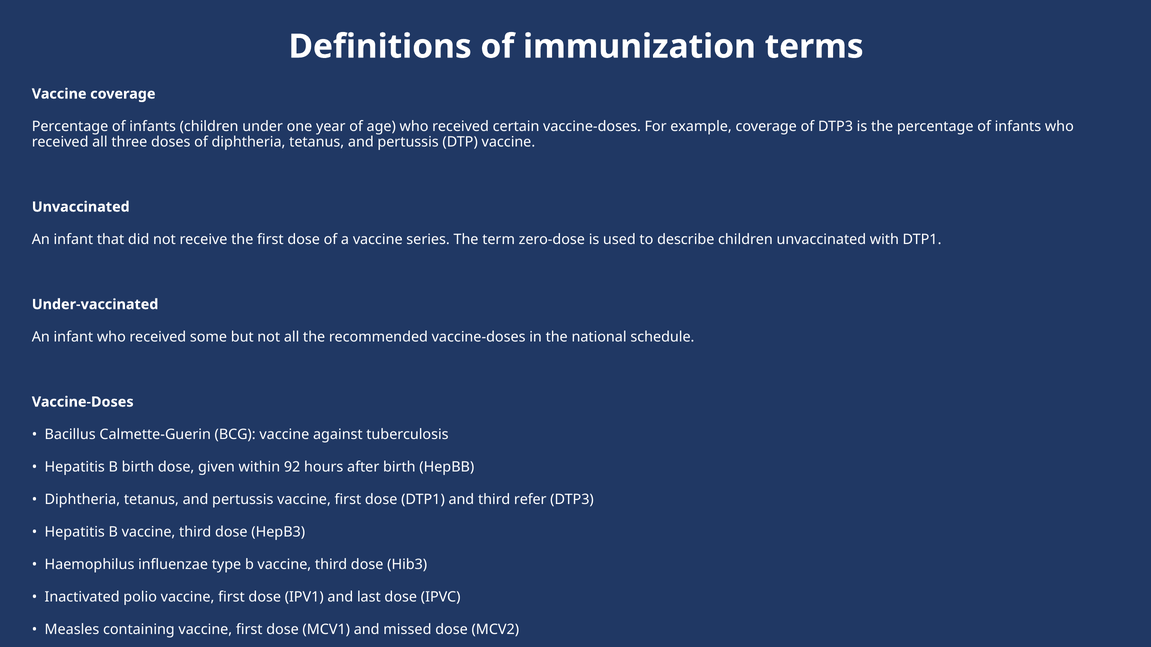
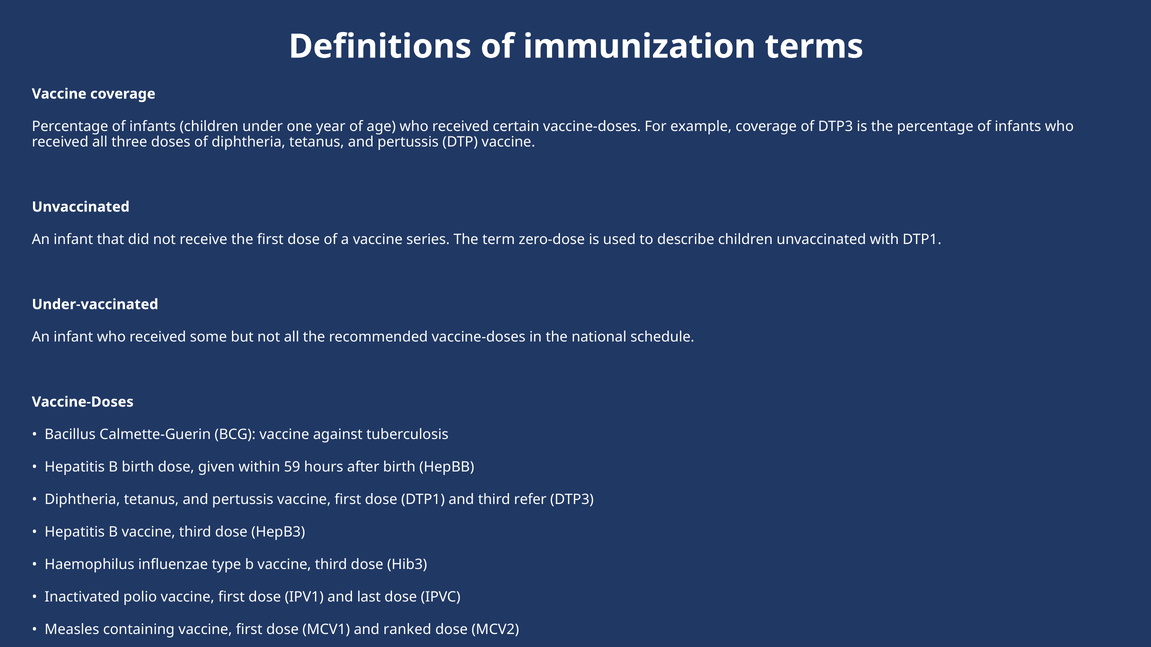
92: 92 -> 59
missed: missed -> ranked
